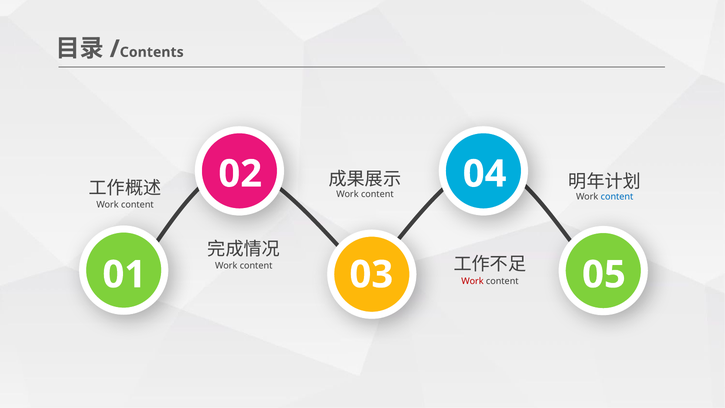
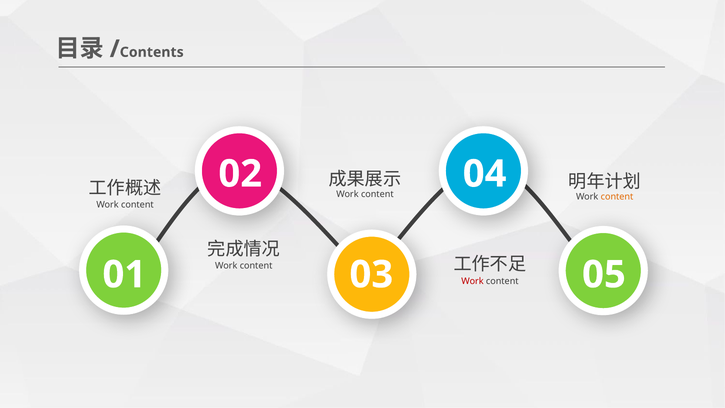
content at (617, 197) colour: blue -> orange
